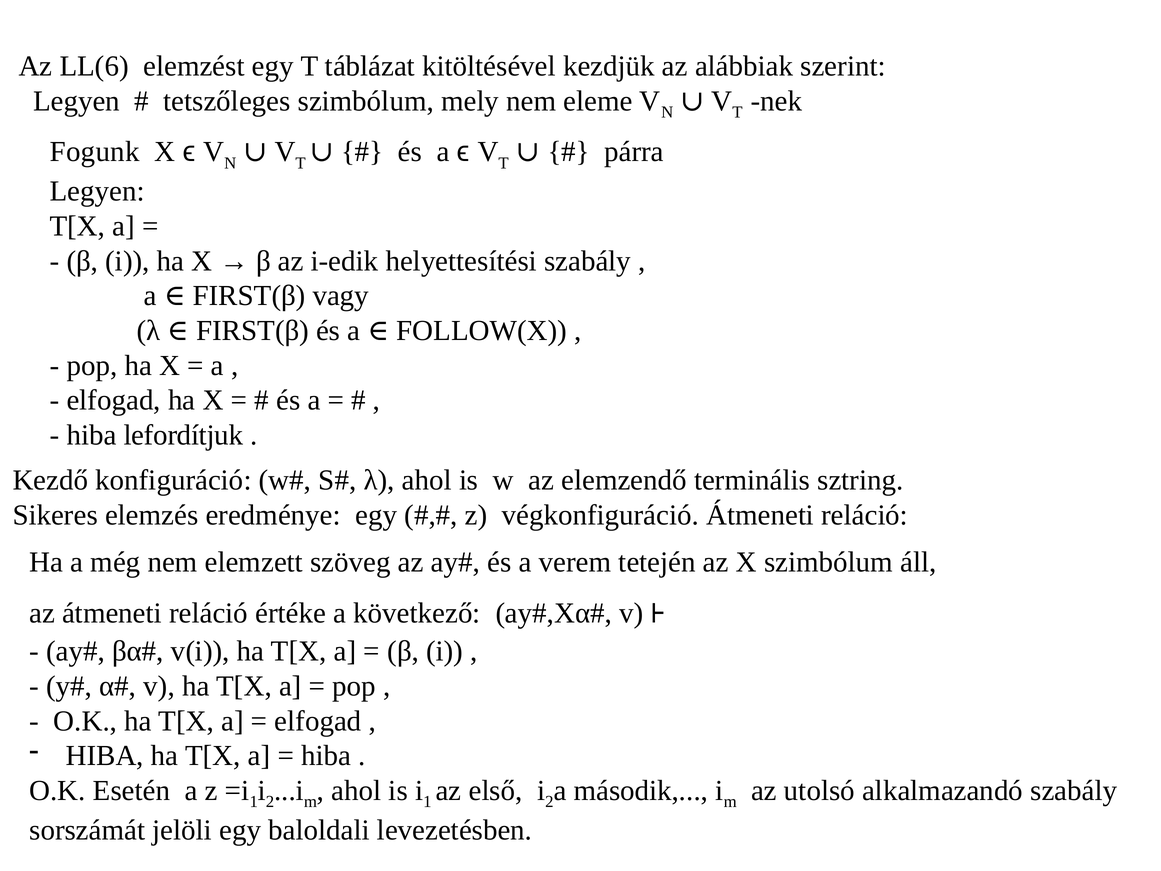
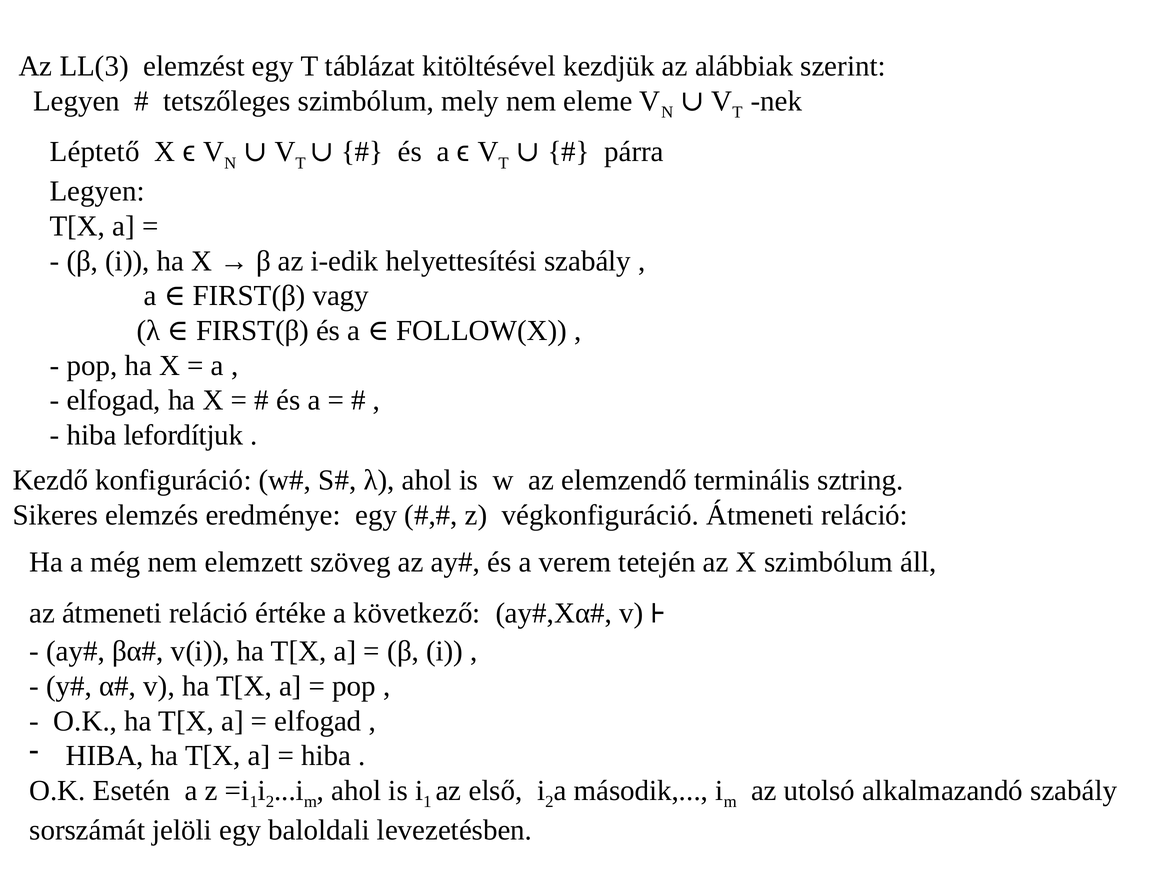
LL(6: LL(6 -> LL(3
Fogunk: Fogunk -> Léptető
